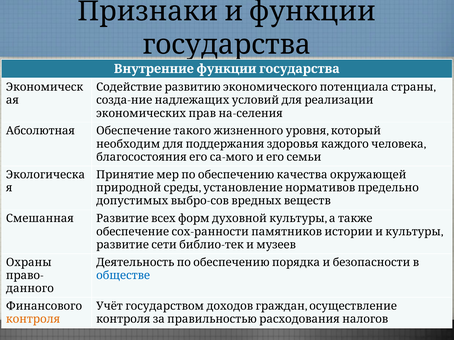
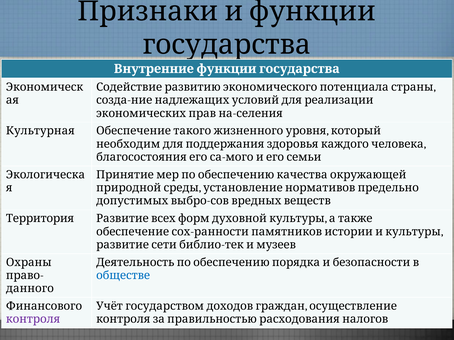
Абсолютная: Абсолютная -> Культурная
Смешанная: Смешанная -> Территория
контроля colour: orange -> purple
